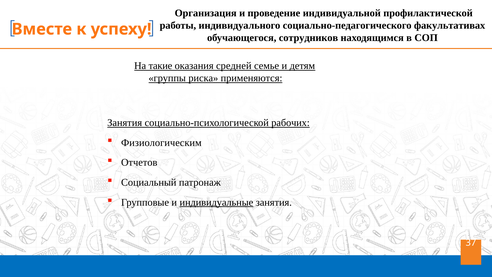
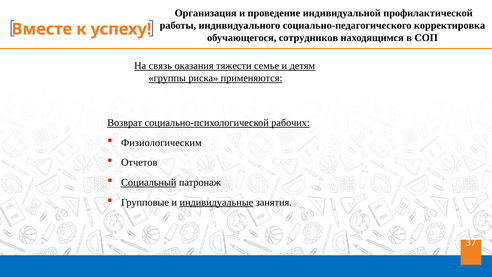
факультативах: факультативах -> корректировка
такие: такие -> связь
средней: средней -> тяжести
Занятия at (125, 123): Занятия -> Возврат
Социальный underline: none -> present
